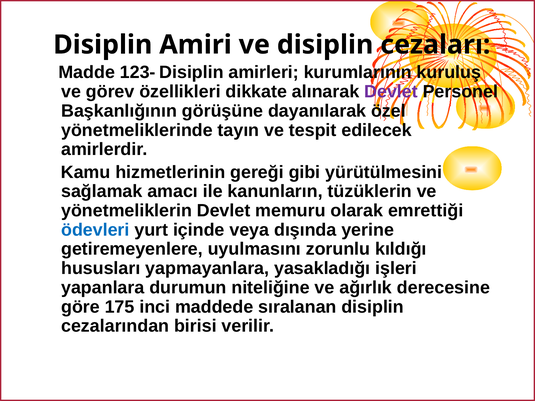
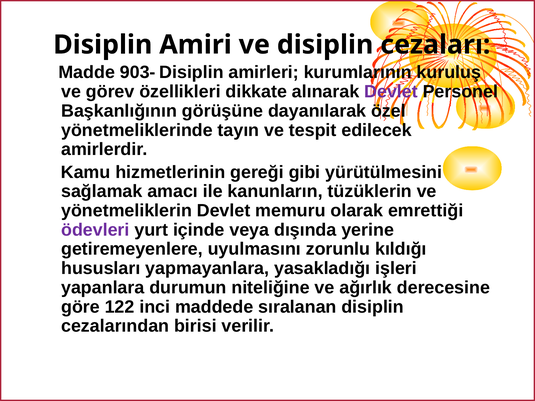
123-: 123- -> 903-
ödevleri colour: blue -> purple
175: 175 -> 122
